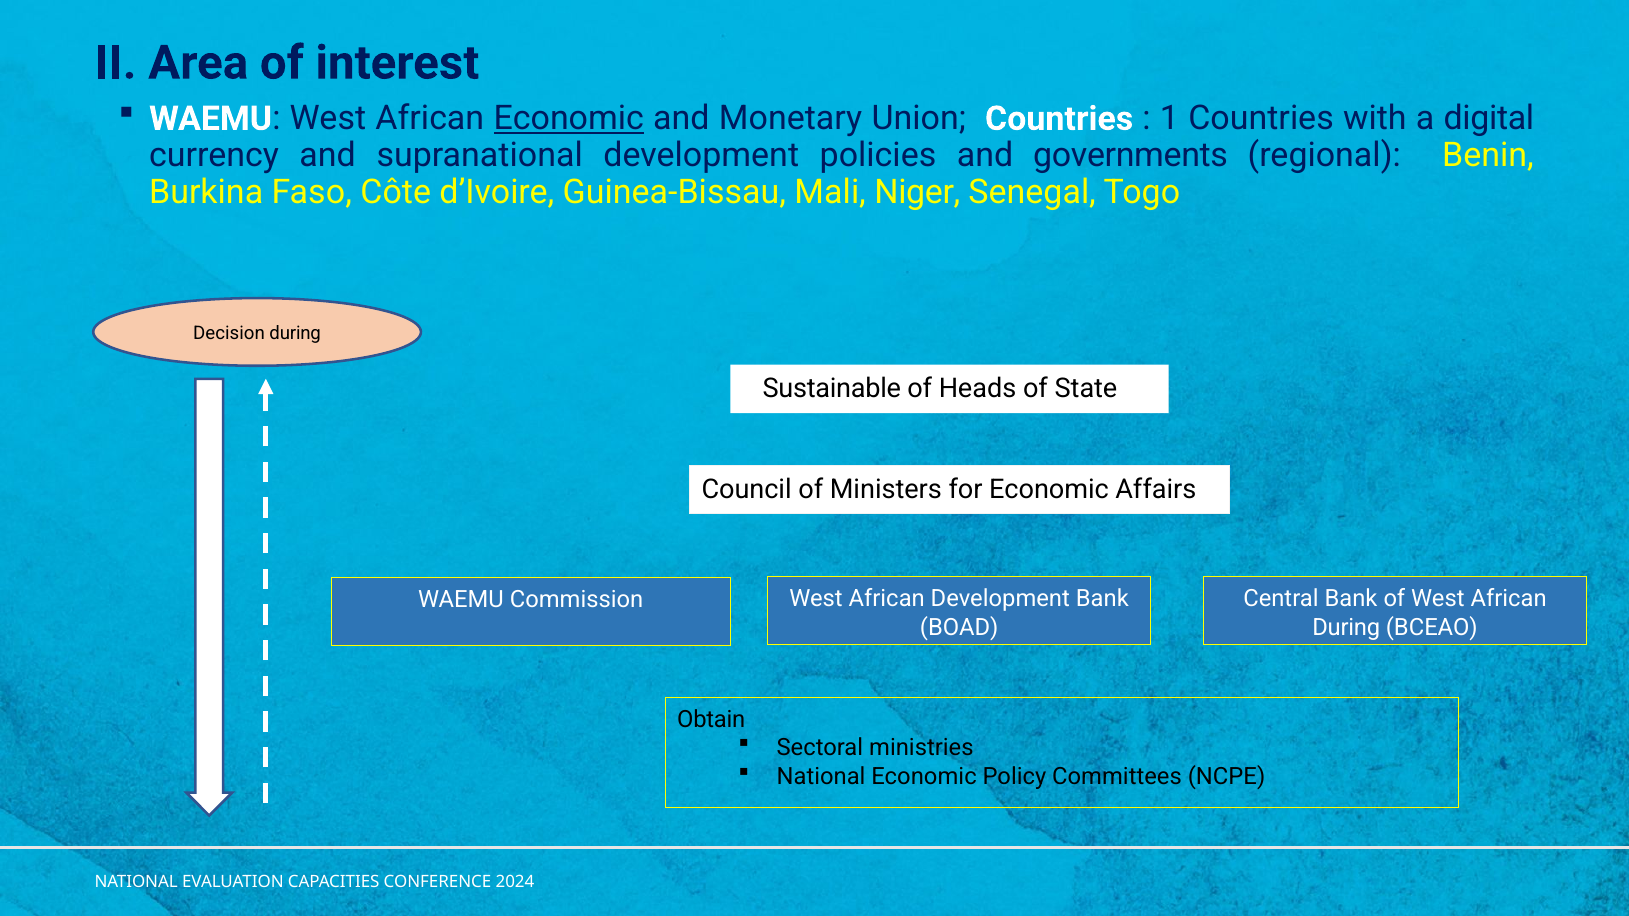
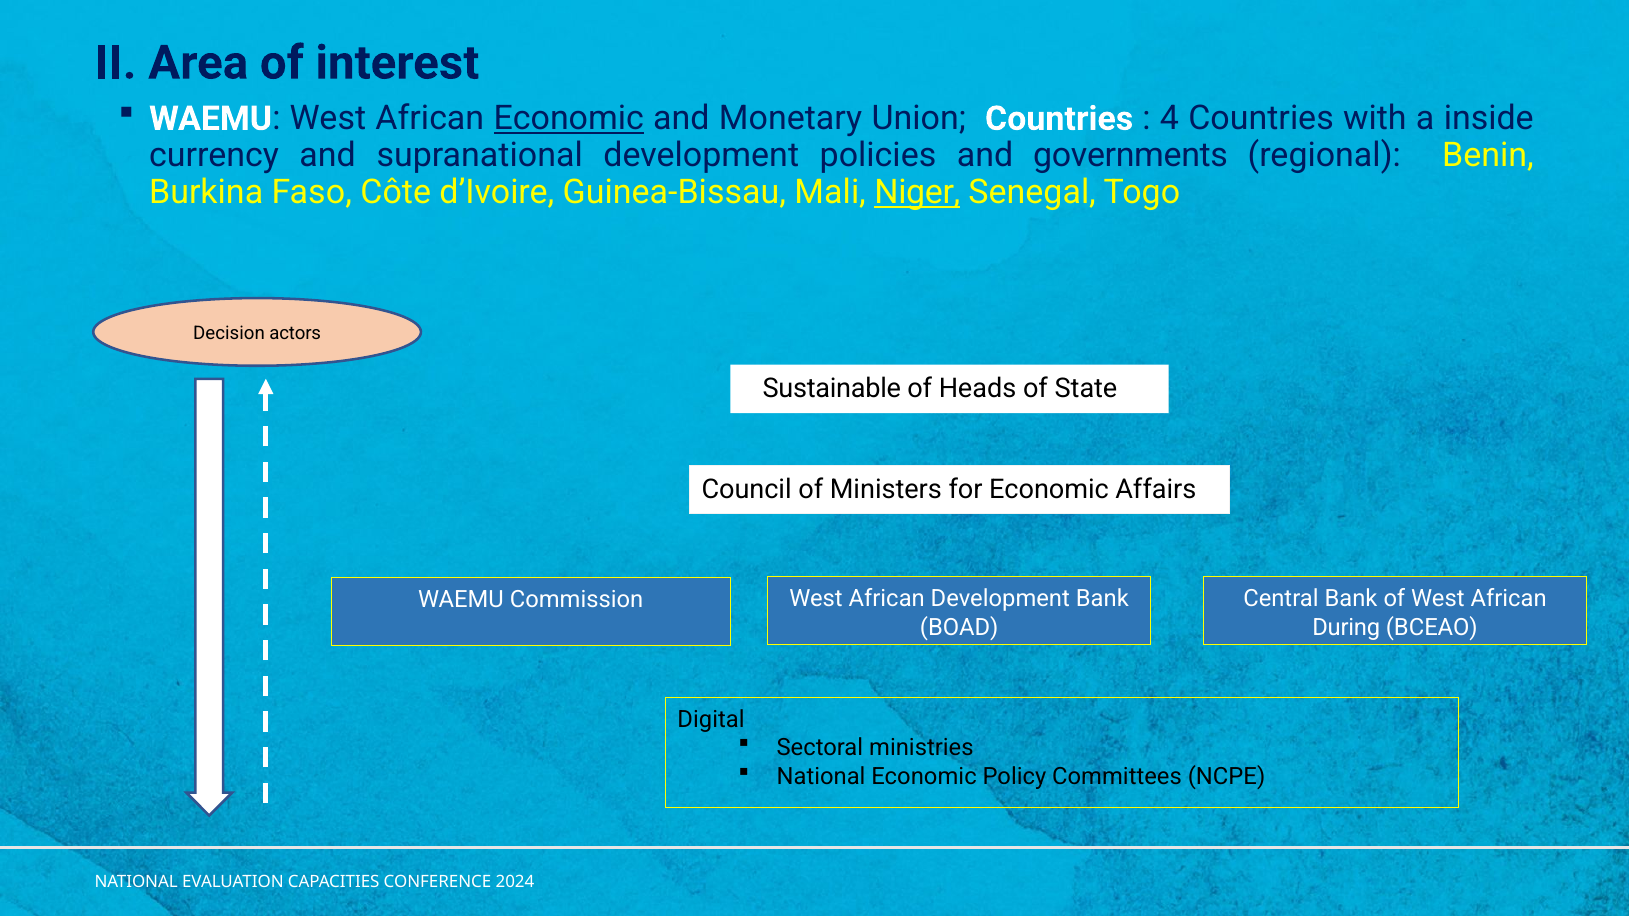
1: 1 -> 4
digital: digital -> inside
Niger underline: none -> present
Decision during: during -> actors
Obtain: Obtain -> Digital
